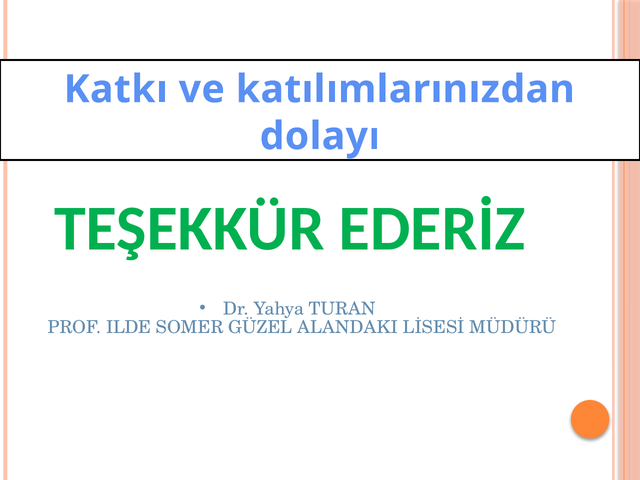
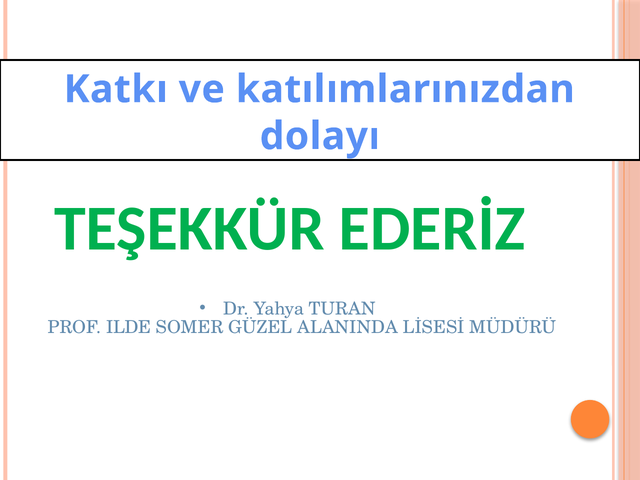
ALANDAKI: ALANDAKI -> ALANINDA
